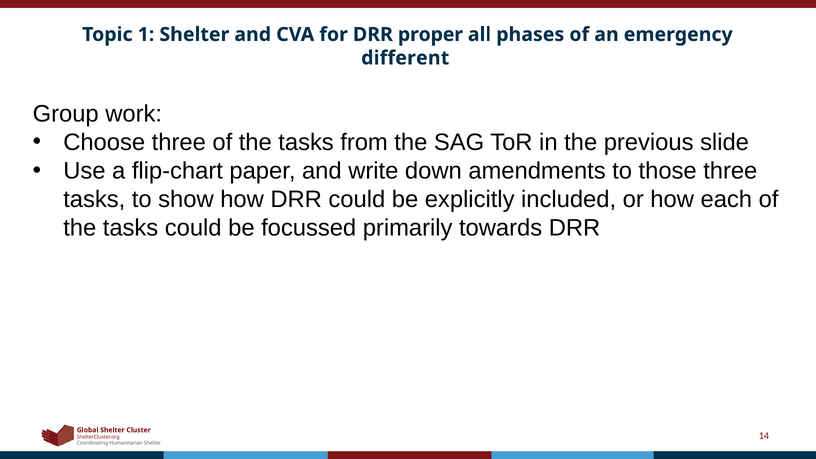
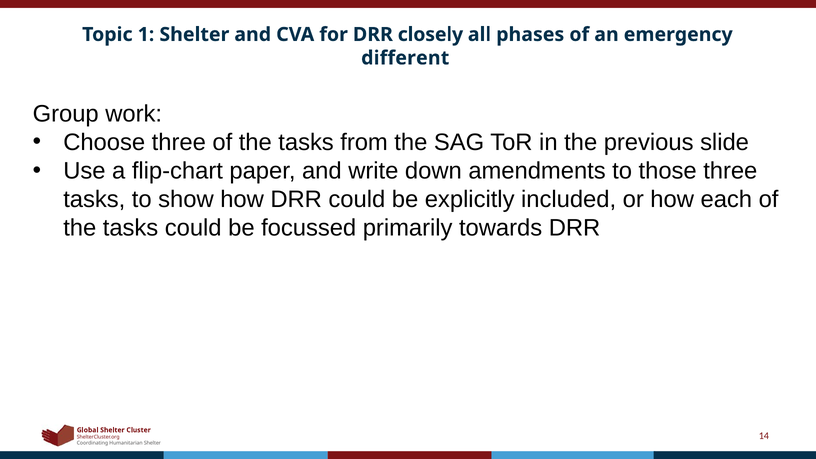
proper: proper -> closely
